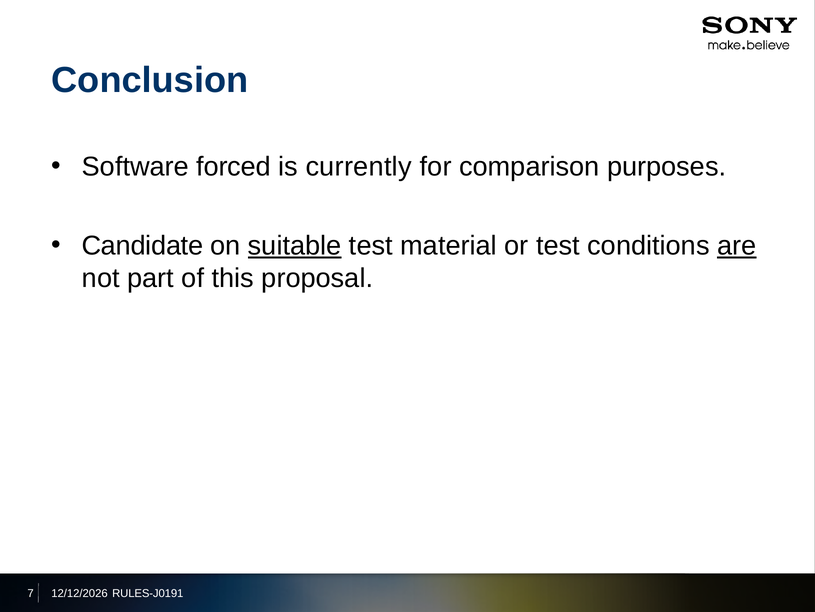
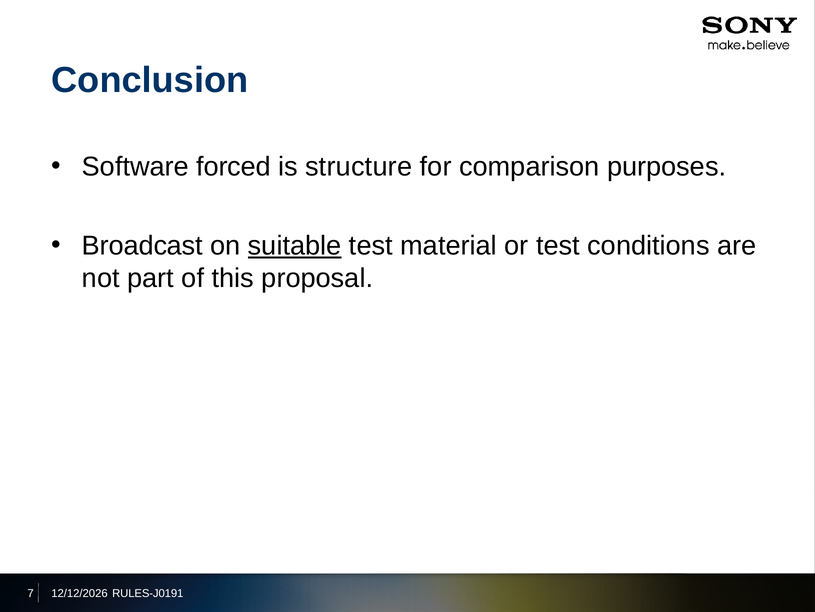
currently: currently -> structure
Candidate: Candidate -> Broadcast
are underline: present -> none
